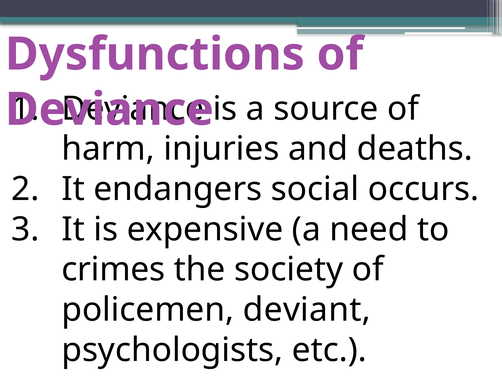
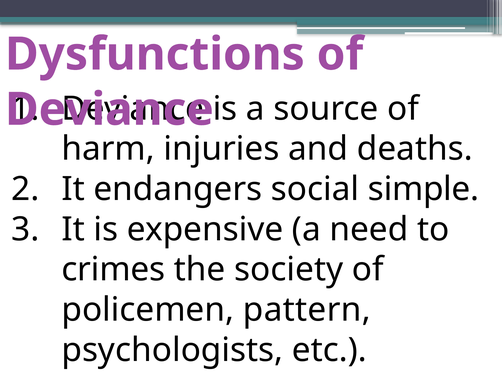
occurs: occurs -> simple
deviant: deviant -> pattern
